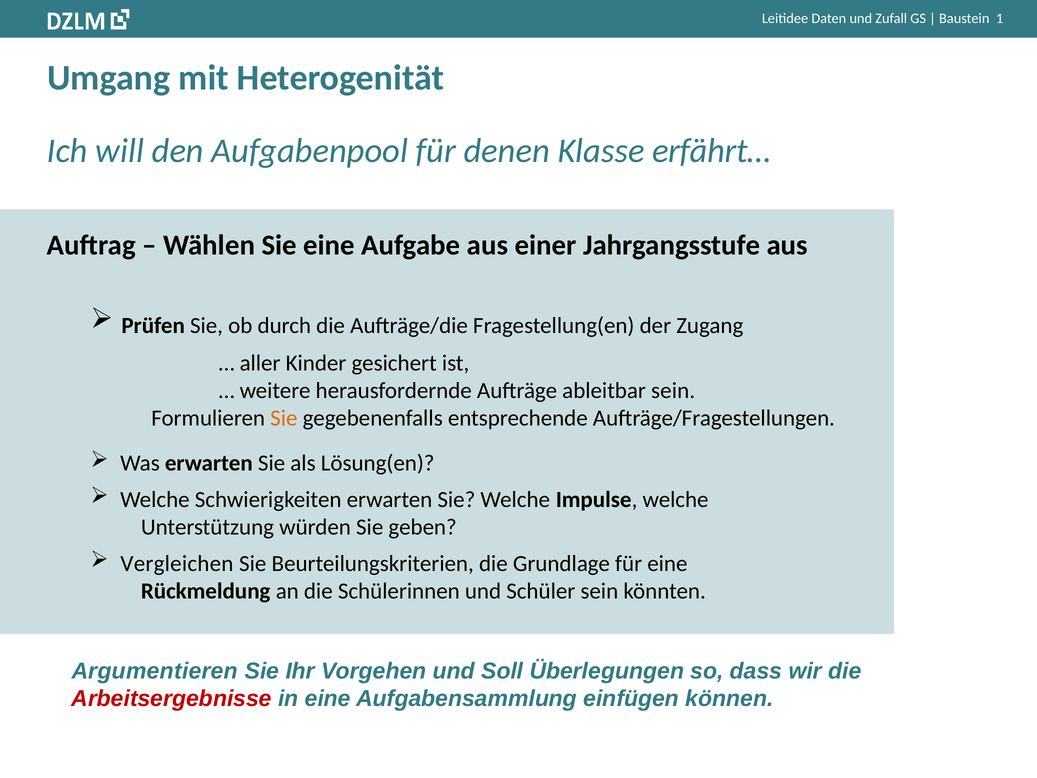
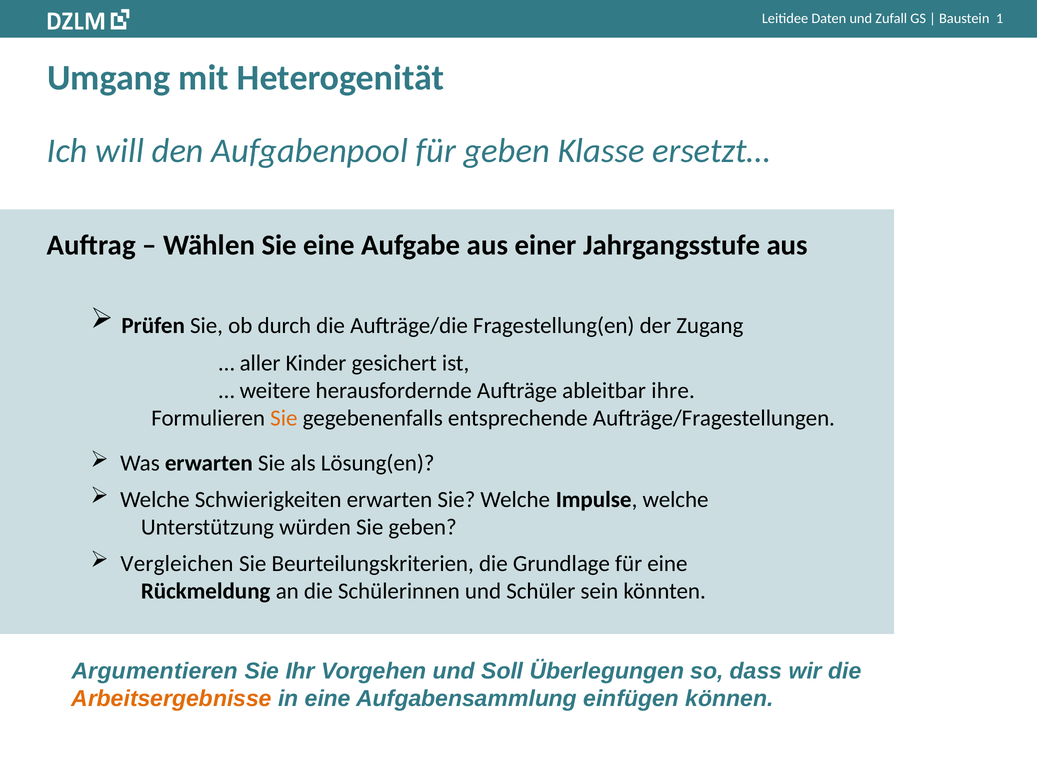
für denen: denen -> geben
erfährt…: erfährt… -> ersetzt…
ableitbar sein: sein -> ihre
Arbeitsergebnisse colour: red -> orange
